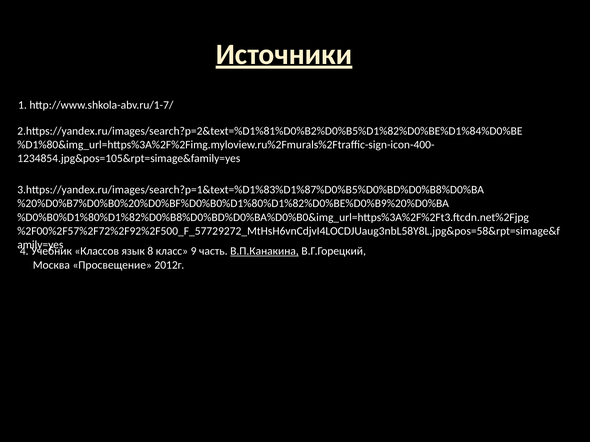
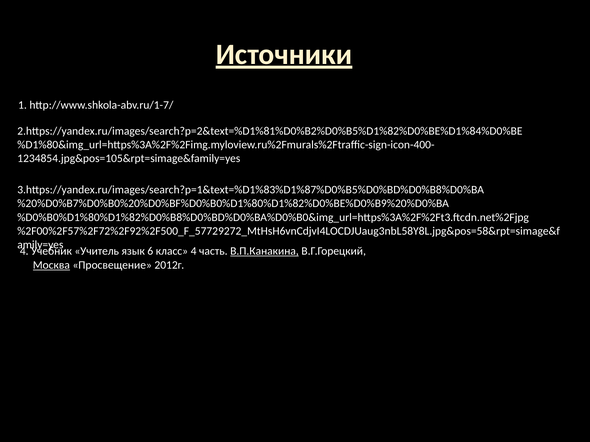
Классов: Классов -> Учитель
8: 8 -> 6
класс 9: 9 -> 4
Москва underline: none -> present
